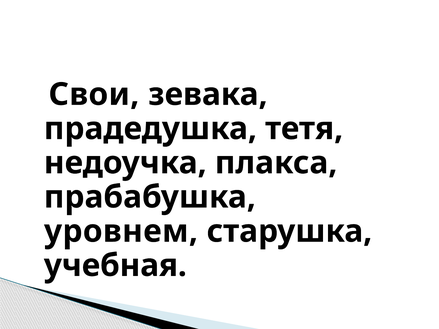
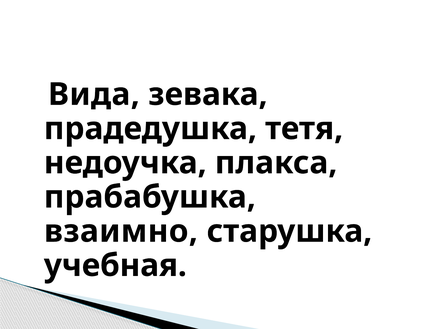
Свои: Свои -> Вида
уровнем: уровнем -> взаимно
